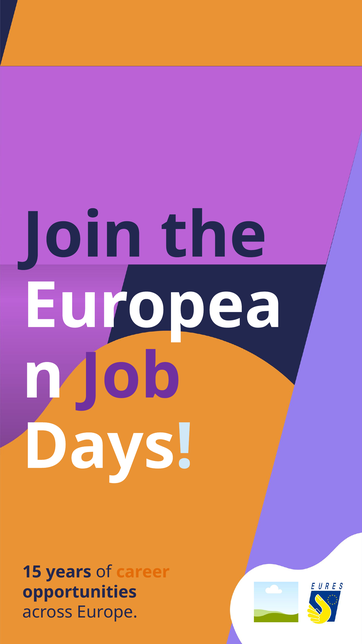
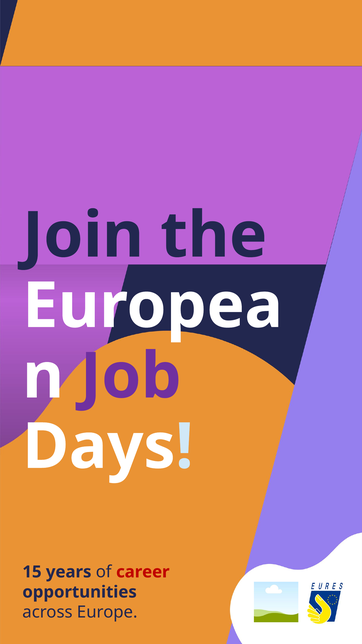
career colour: orange -> red
